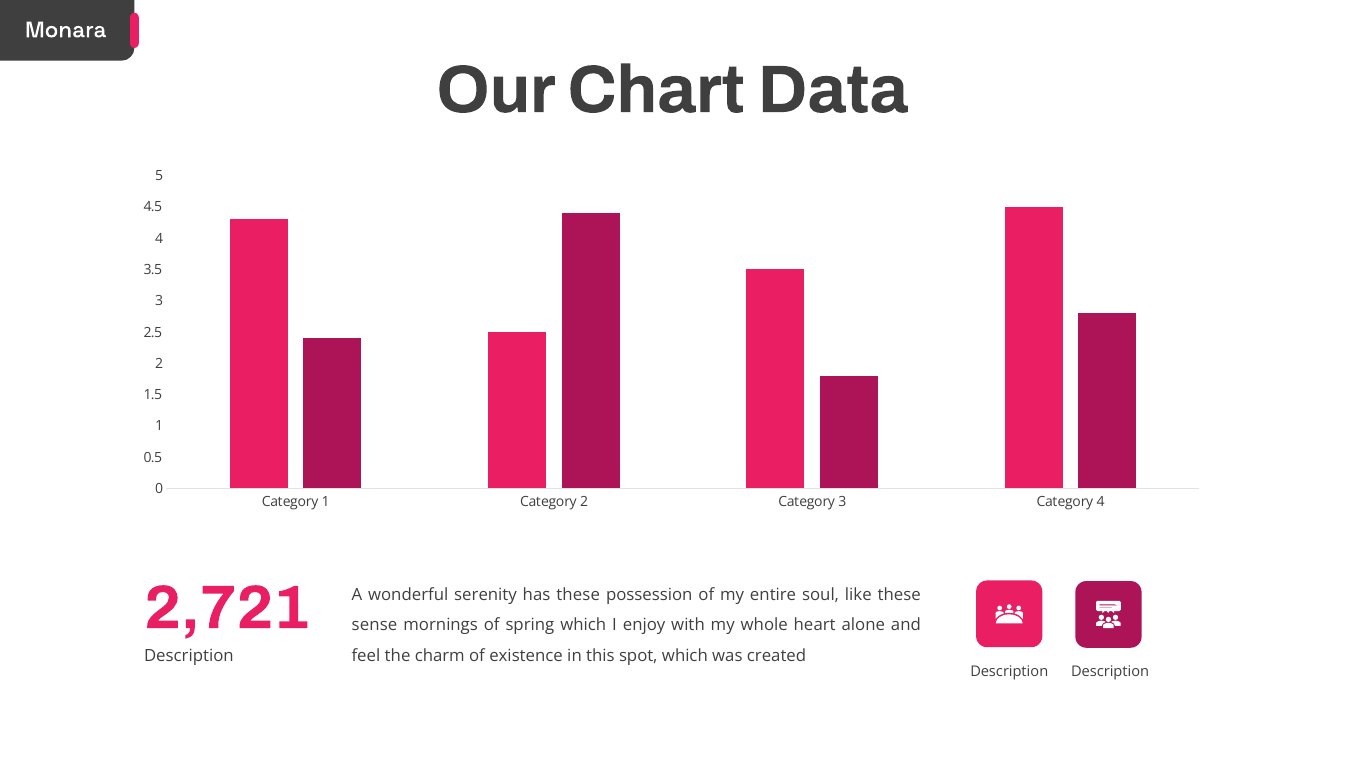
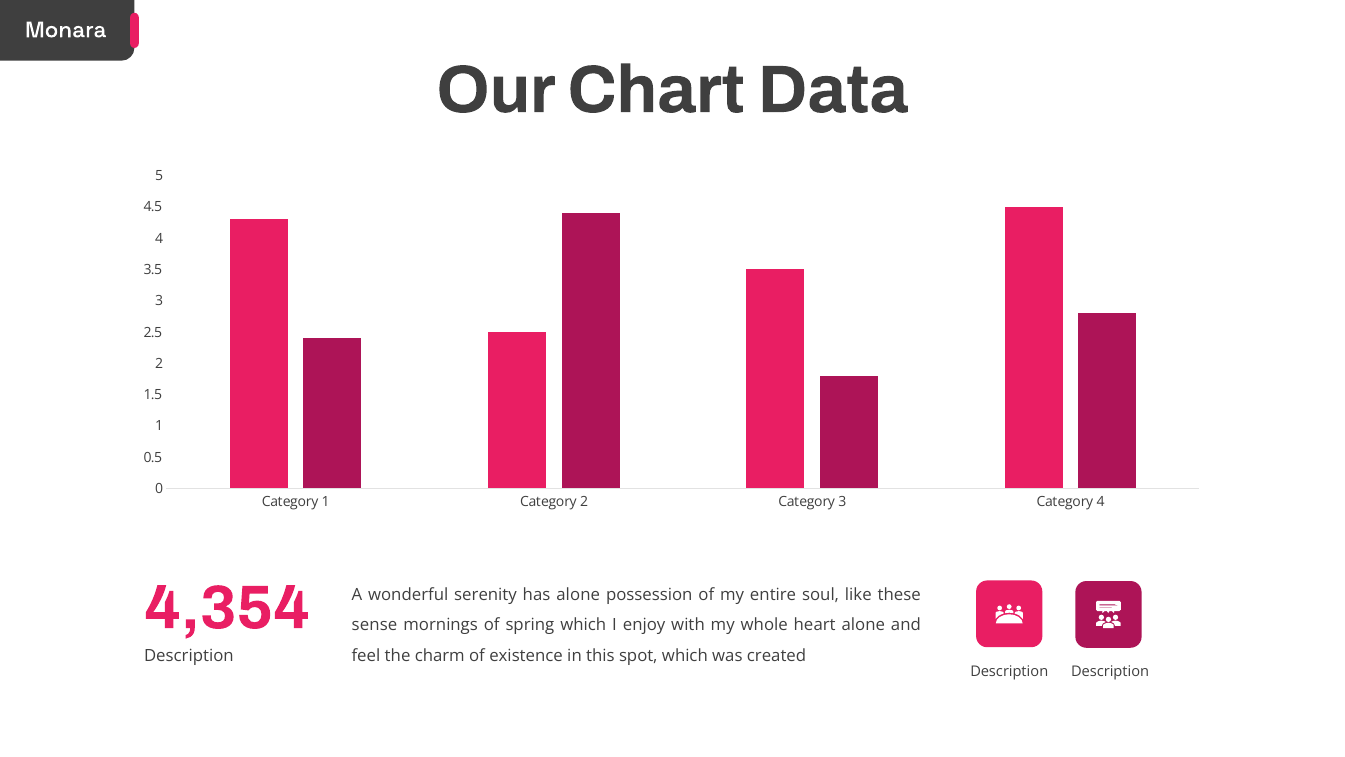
has these: these -> alone
2,721: 2,721 -> 4,354
